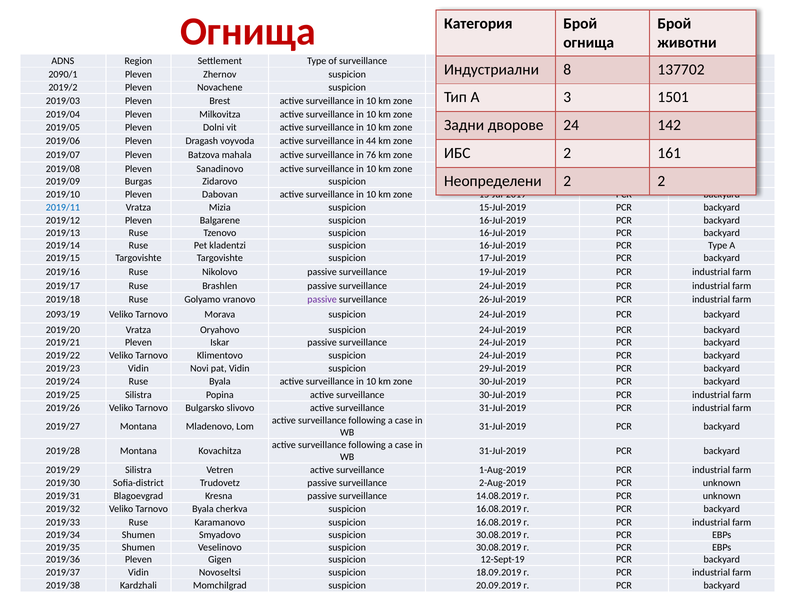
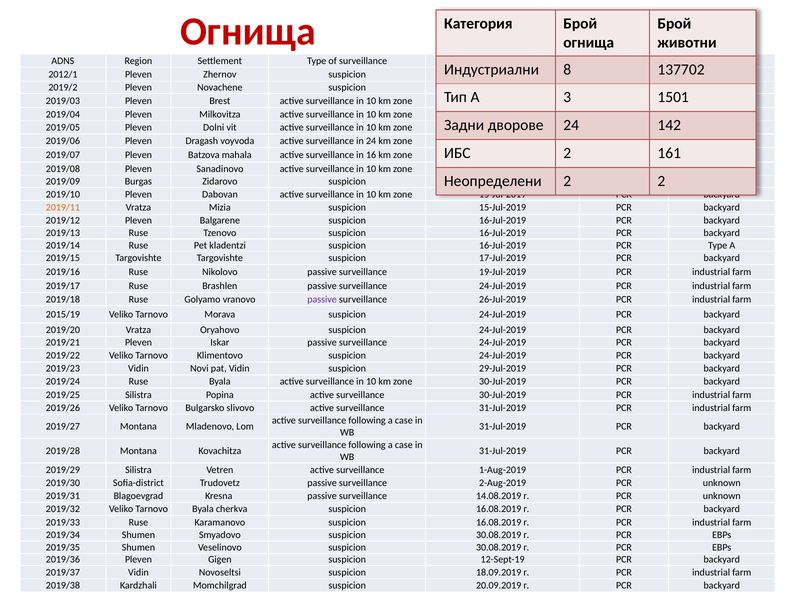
2090/1: 2090/1 -> 2012/1
in 44: 44 -> 24
76: 76 -> 16
2019/11 colour: blue -> orange
2093/19: 2093/19 -> 2015/19
